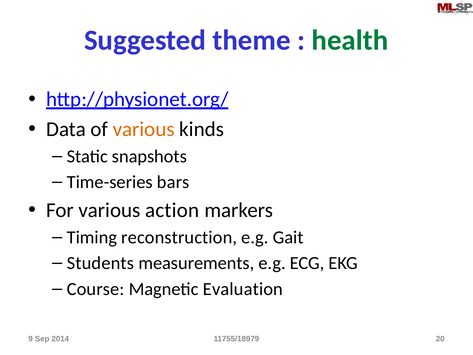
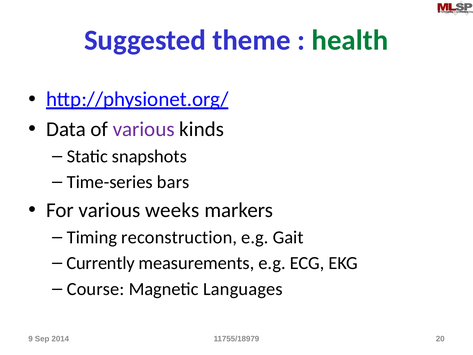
various at (144, 129) colour: orange -> purple
action: action -> weeks
Students: Students -> Currently
Evaluation: Evaluation -> Languages
